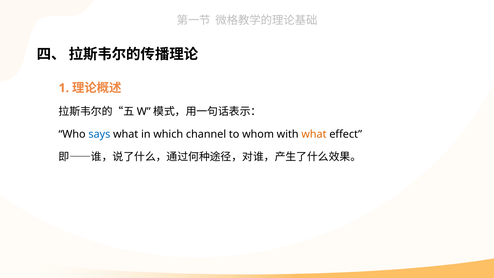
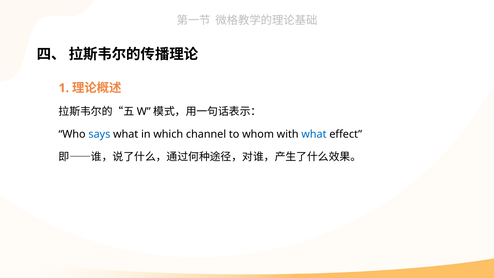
what at (314, 134) colour: orange -> blue
